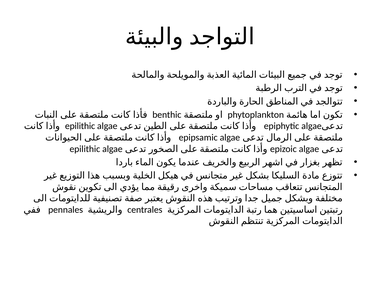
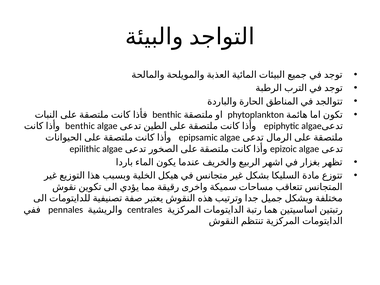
epilithic at (80, 126): epilithic -> benthic
